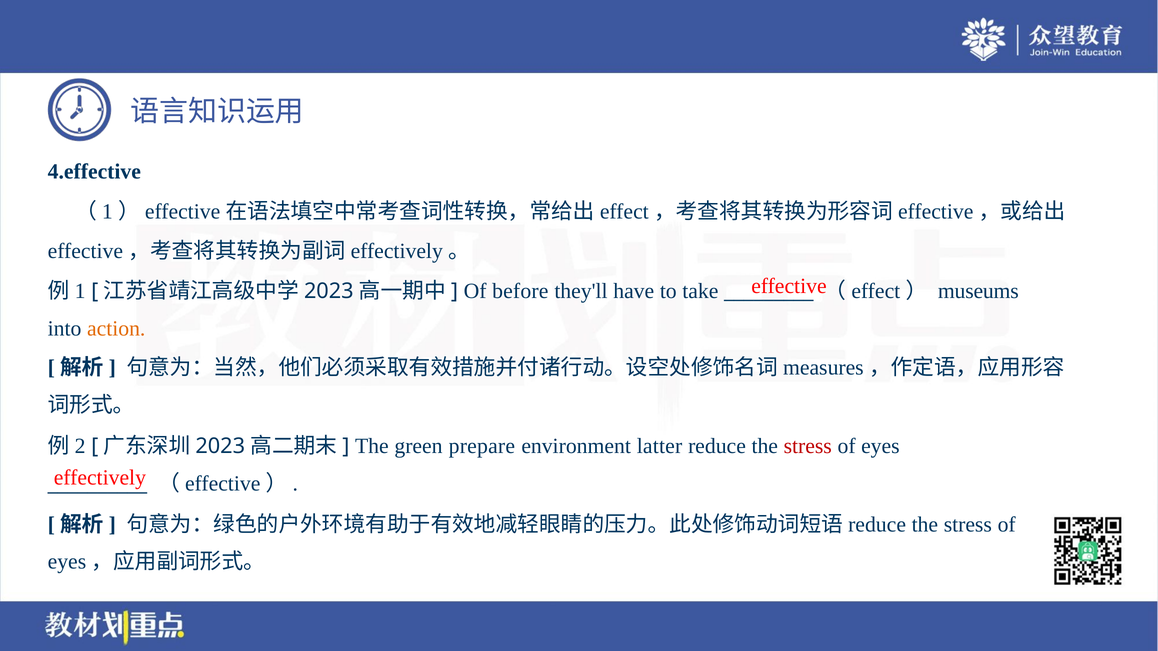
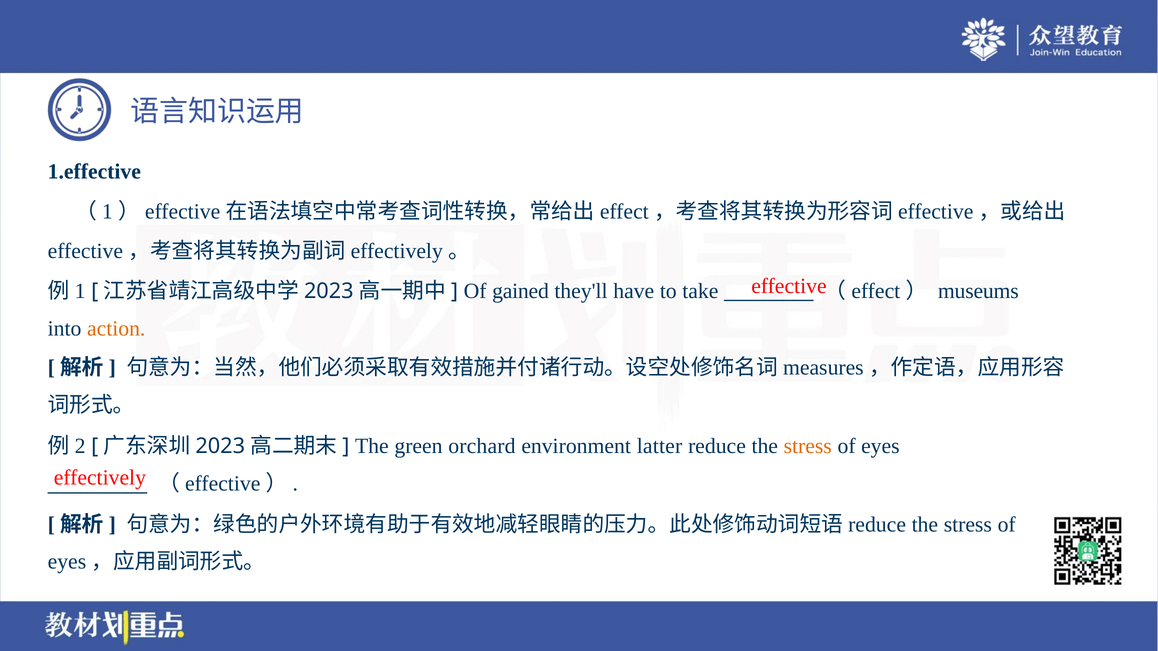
4.effective: 4.effective -> 1.effective
before: before -> gained
prepare: prepare -> orchard
stress at (808, 447) colour: red -> orange
